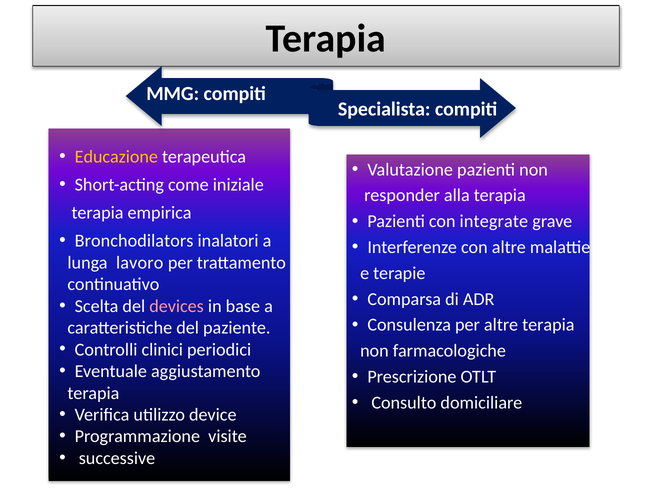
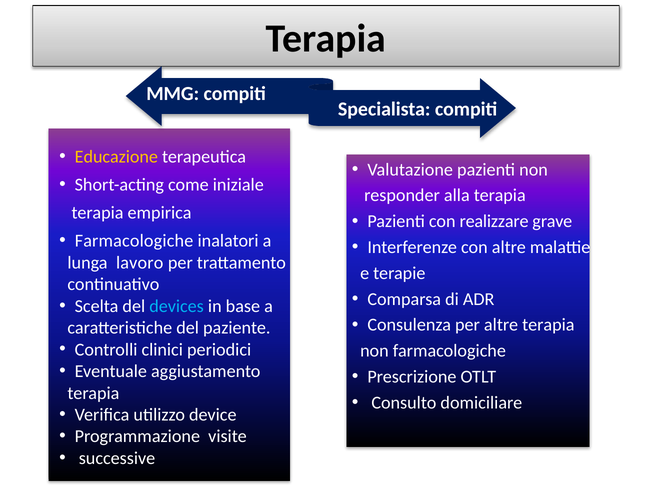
integrate: integrate -> realizzare
Bronchodilators at (134, 241): Bronchodilators -> Farmacologiche
devices colour: pink -> light blue
